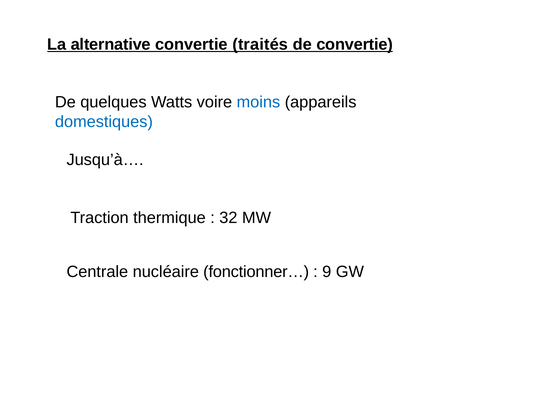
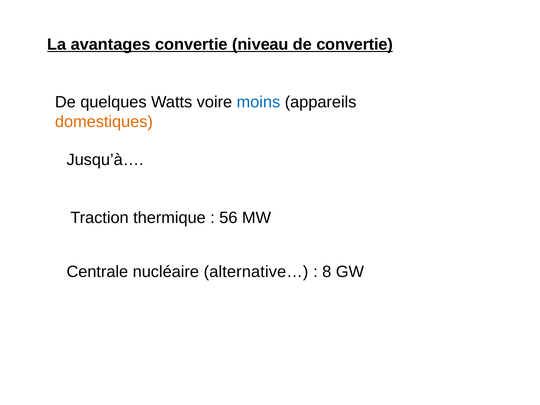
alternative: alternative -> avantages
traités: traités -> niveau
domestiques colour: blue -> orange
32: 32 -> 56
fonctionner…: fonctionner… -> alternative…
9: 9 -> 8
